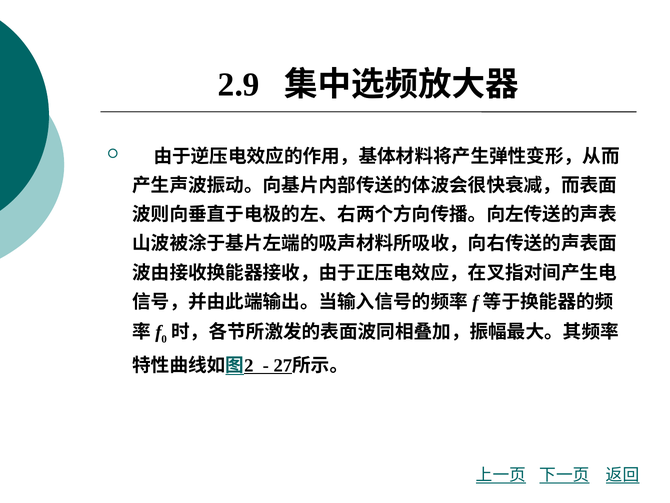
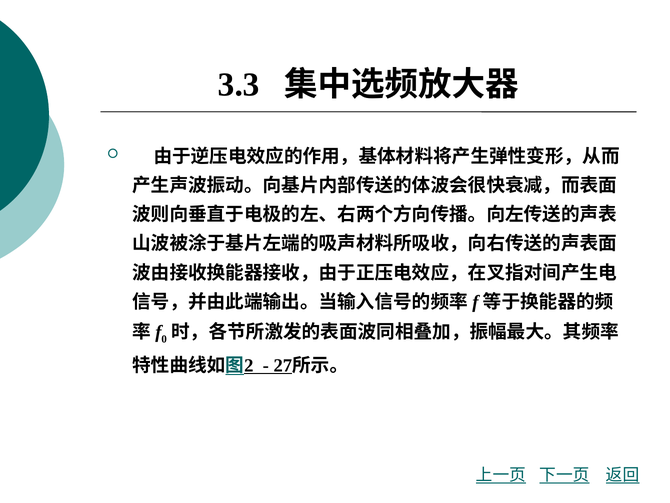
2.9: 2.9 -> 3.3
